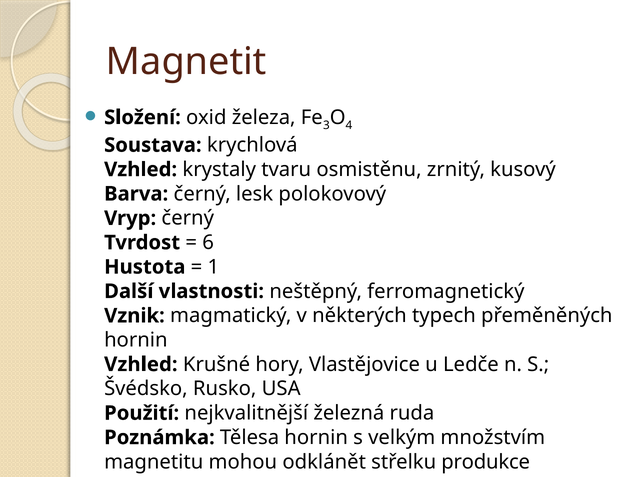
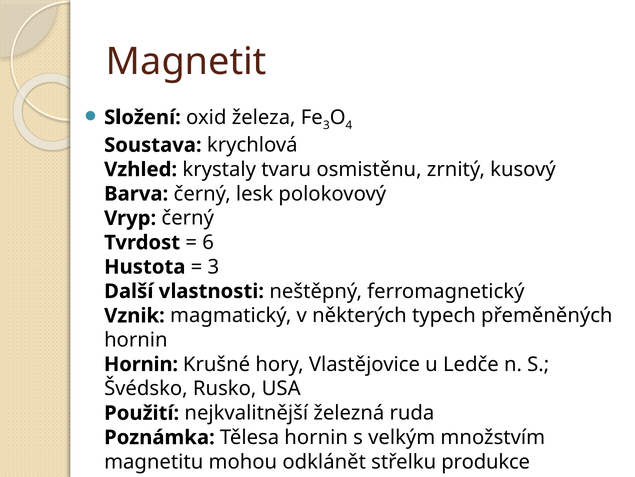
1 at (213, 267): 1 -> 3
Vzhled at (141, 364): Vzhled -> Hornin
